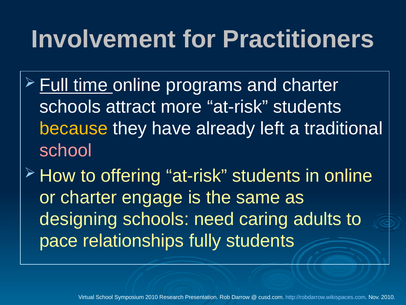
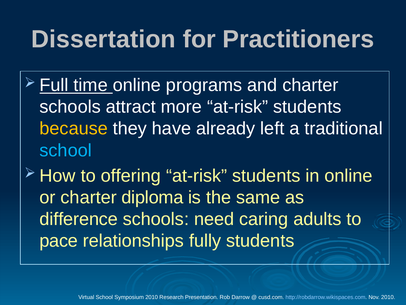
Involvement: Involvement -> Dissertation
school at (66, 150) colour: pink -> light blue
engage: engage -> diploma
designing: designing -> difference
